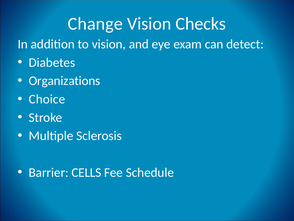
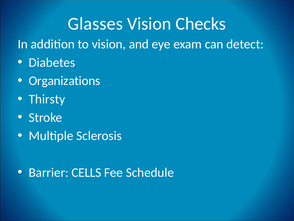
Change: Change -> Glasses
Choice: Choice -> Thirsty
